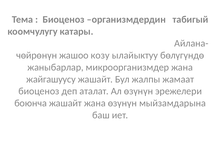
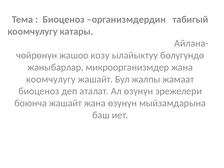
жайгашуусу at (51, 79): жайгашуусу -> коомчулугу
